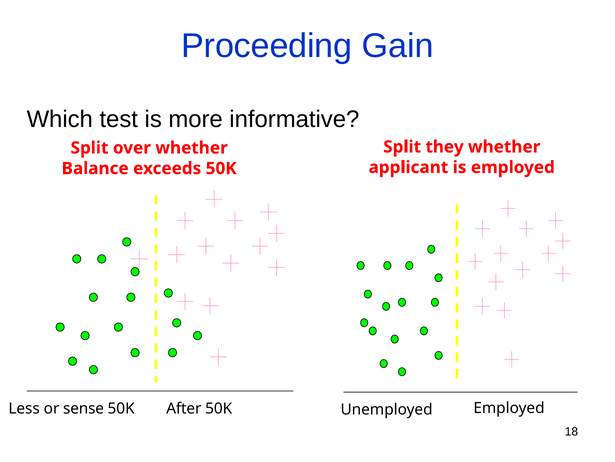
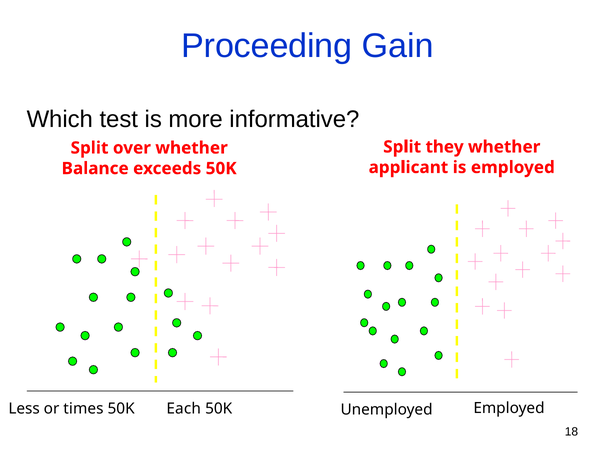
sense: sense -> times
After: After -> Each
